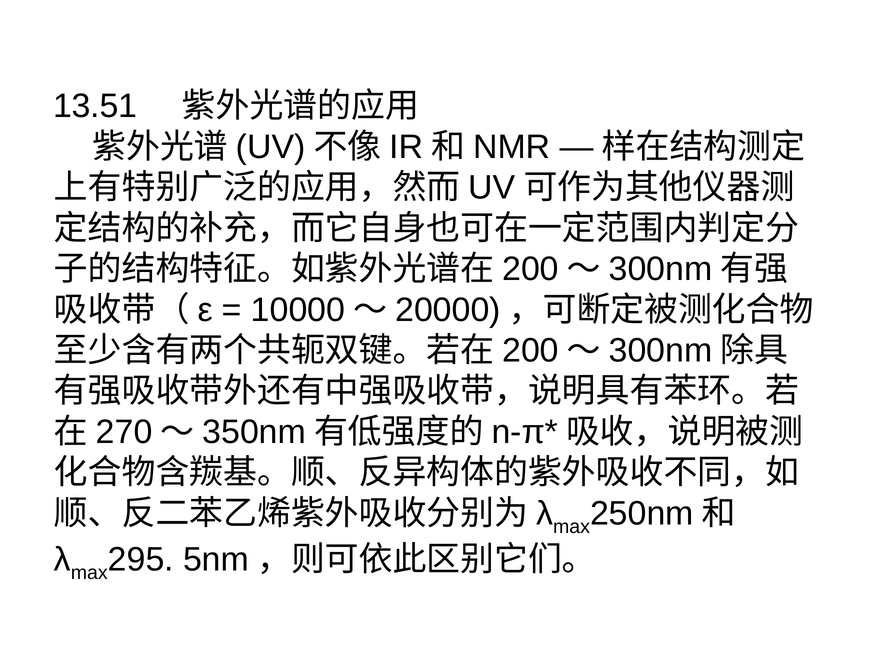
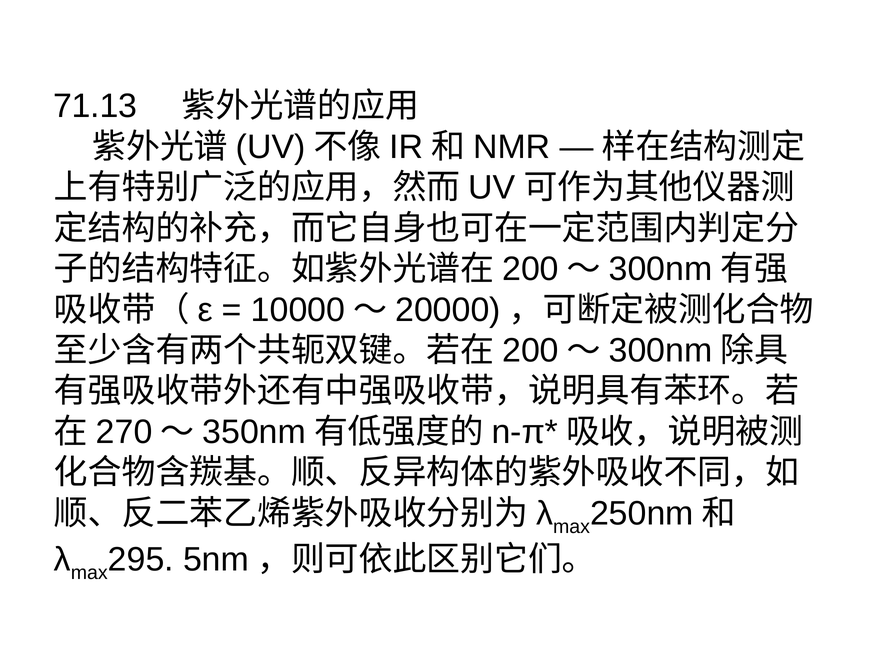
13.51: 13.51 -> 71.13
